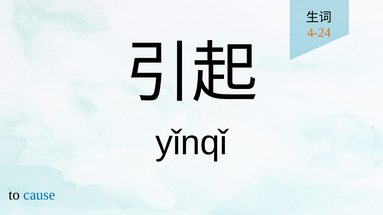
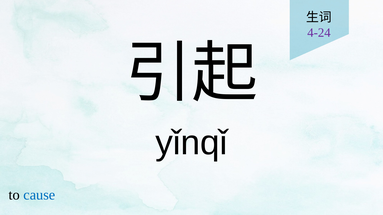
4-24 colour: orange -> purple
